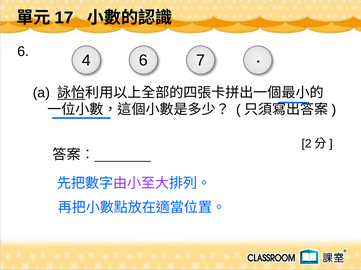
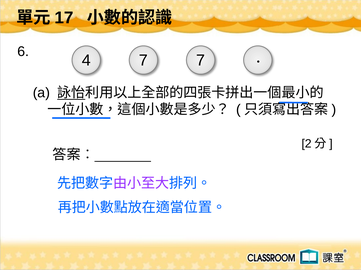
4 6: 6 -> 7
